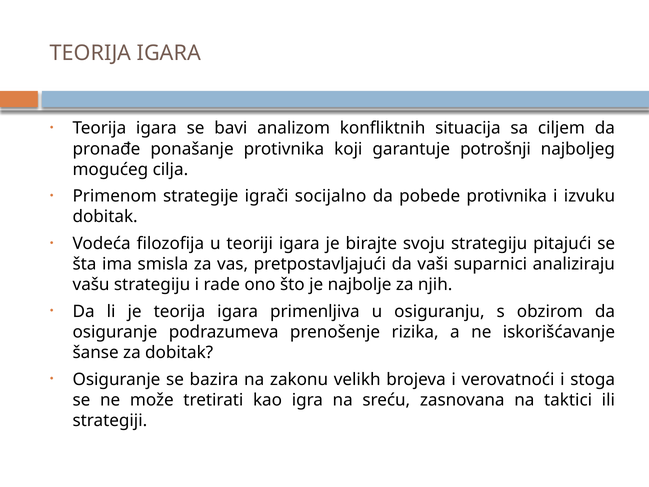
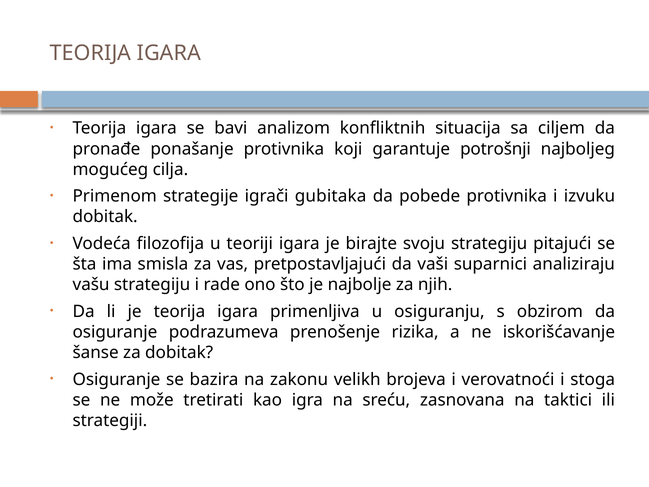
socijalno: socijalno -> gubitaka
